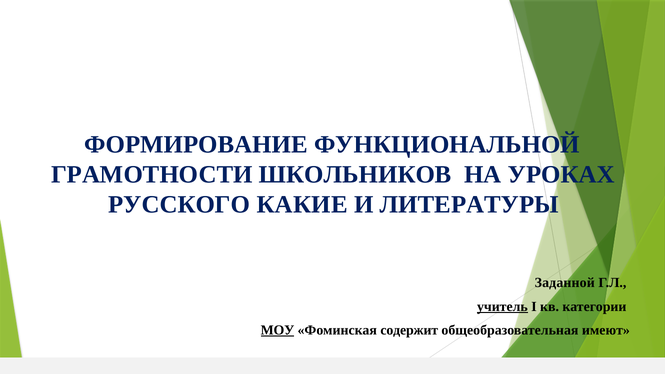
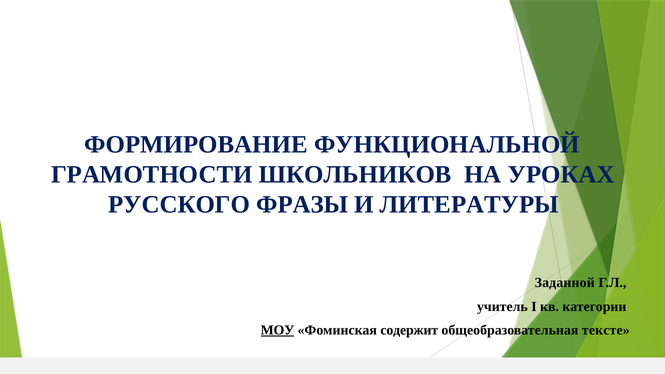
КАКИЕ: КАКИЕ -> ФРАЗЫ
учитель underline: present -> none
имеют: имеют -> тексте
